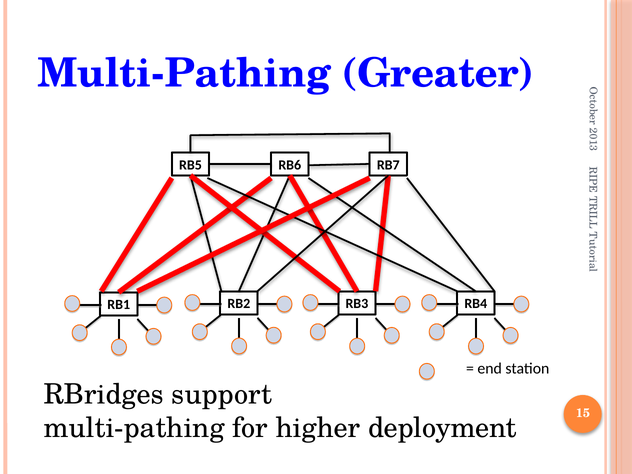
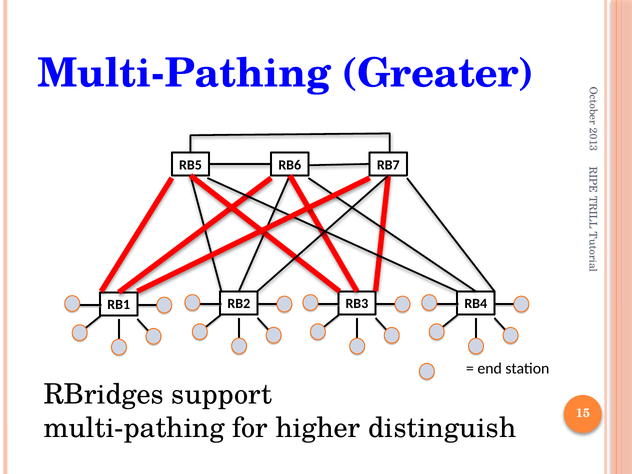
deployment: deployment -> distinguish
